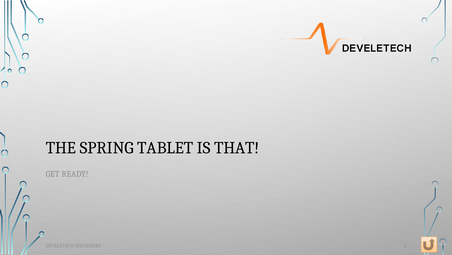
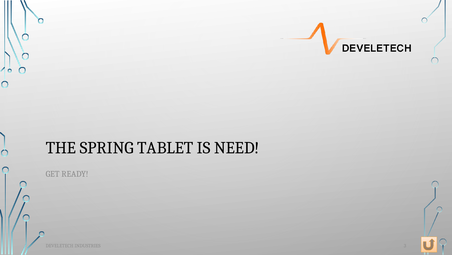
THAT: THAT -> NEED
